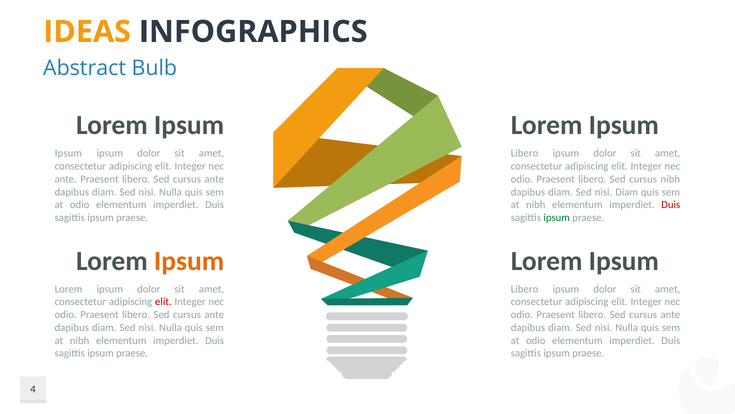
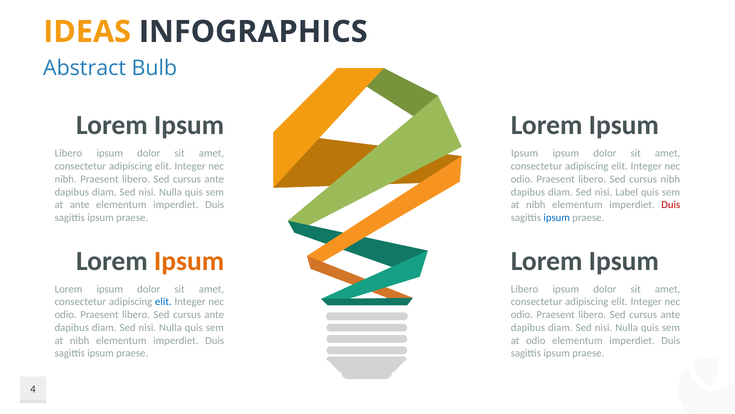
Ipsum at (68, 153): Ipsum -> Libero
Libero at (525, 153): Libero -> Ipsum
ante at (66, 179): ante -> nibh
nisi Diam: Diam -> Label
odio at (80, 205): odio -> ante
ipsum at (557, 217) colour: green -> blue
elit at (163, 301) colour: red -> blue
